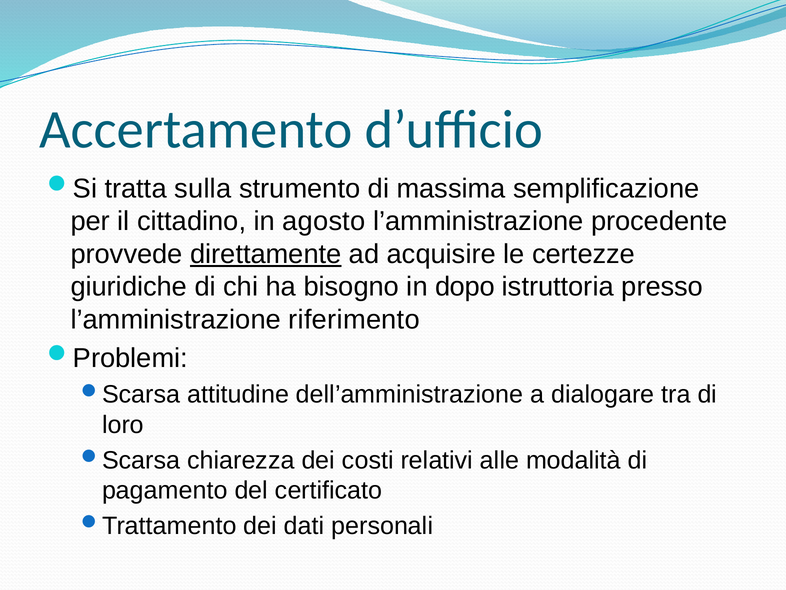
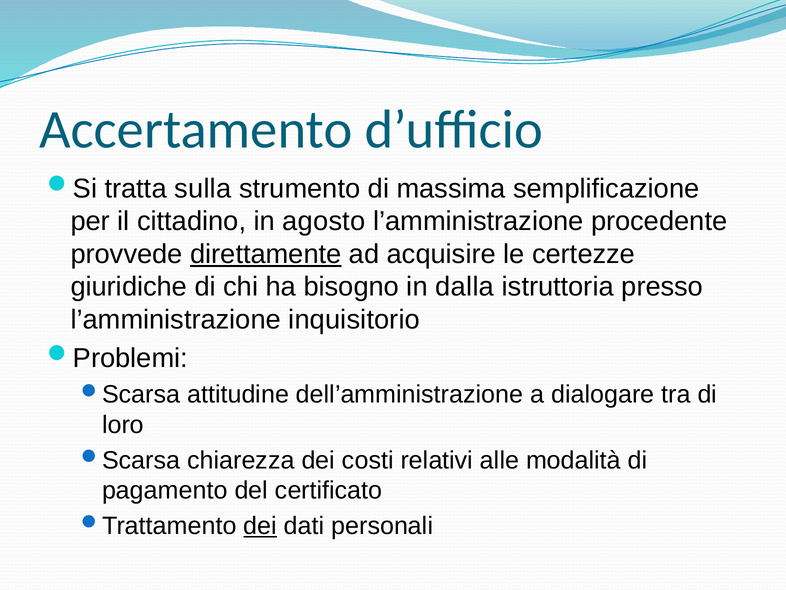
dopo: dopo -> dalla
riferimento: riferimento -> inquisitorio
dei at (260, 525) underline: none -> present
